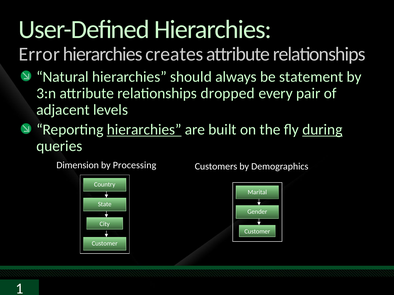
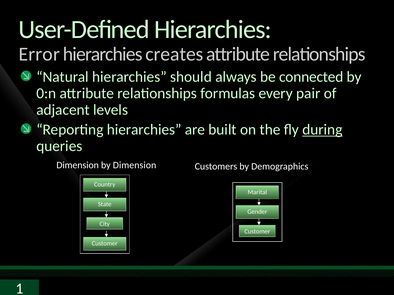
statement: statement -> connected
3:n: 3:n -> 0:n
dropped: dropped -> formulas
hierarchies at (144, 130) underline: present -> none
by Processing: Processing -> Dimension
